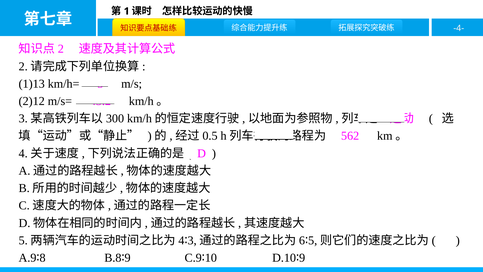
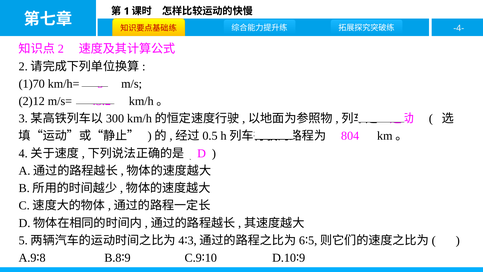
1)13: 1)13 -> 1)70
562: 562 -> 804
